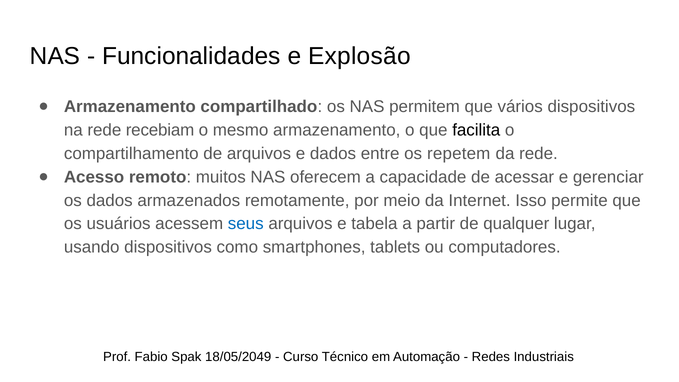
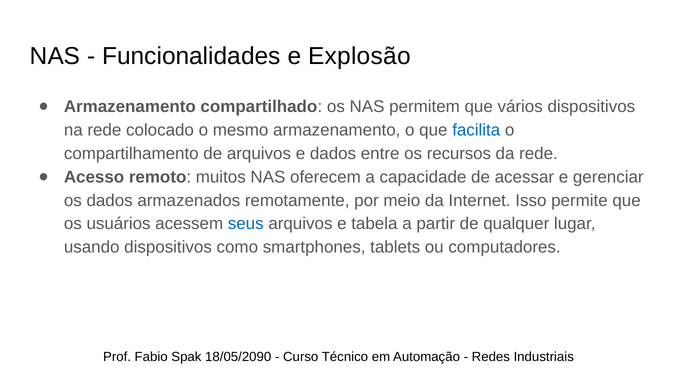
recebiam: recebiam -> colocado
facilita colour: black -> blue
repetem: repetem -> recursos
18/05/2049: 18/05/2049 -> 18/05/2090
